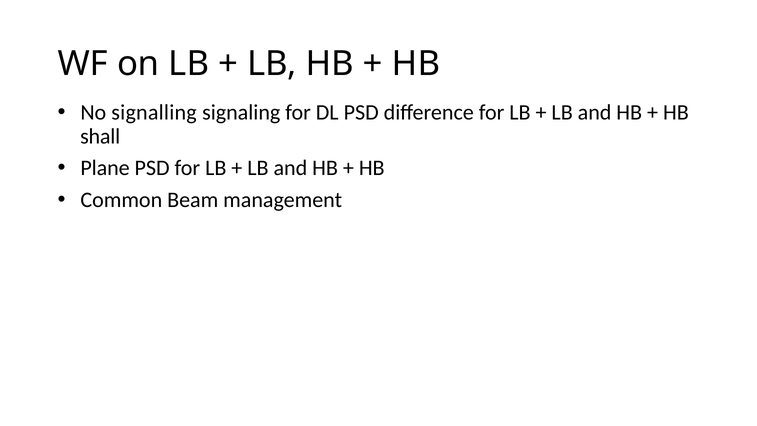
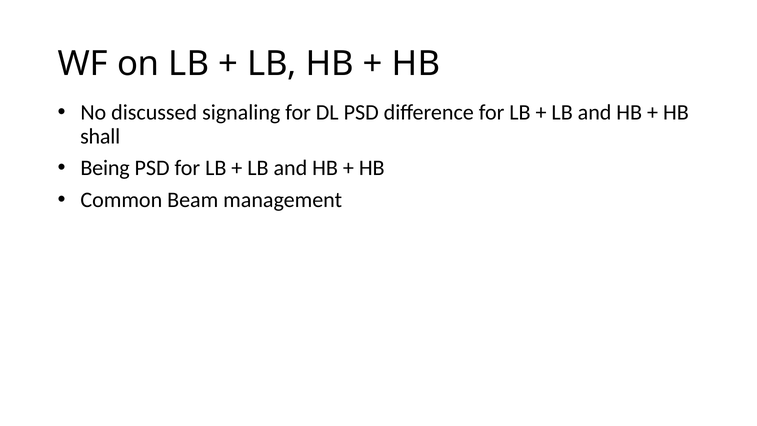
signalling: signalling -> discussed
Plane: Plane -> Being
